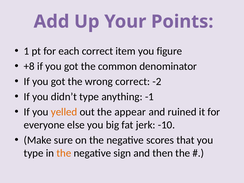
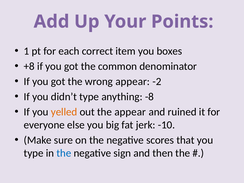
figure: figure -> boxes
wrong correct: correct -> appear
-1: -1 -> -8
the at (64, 153) colour: orange -> blue
